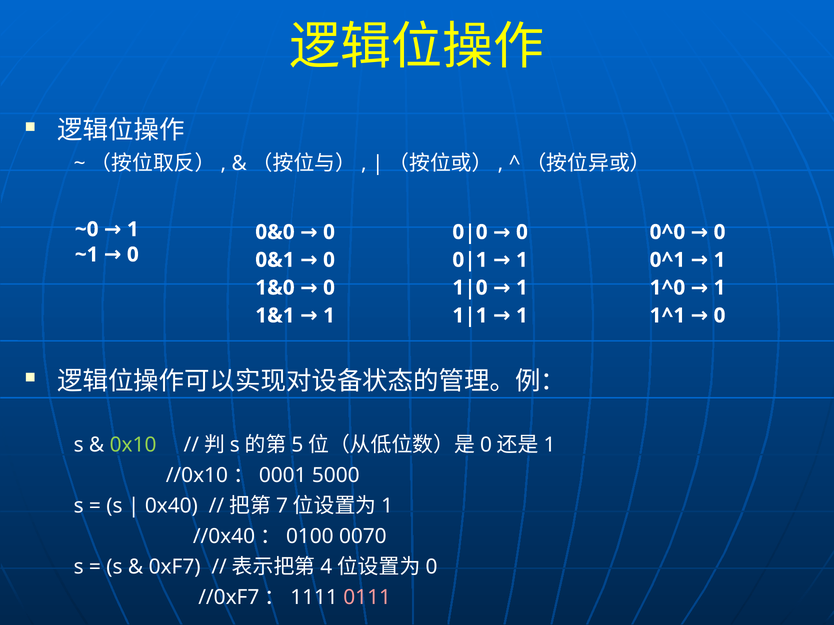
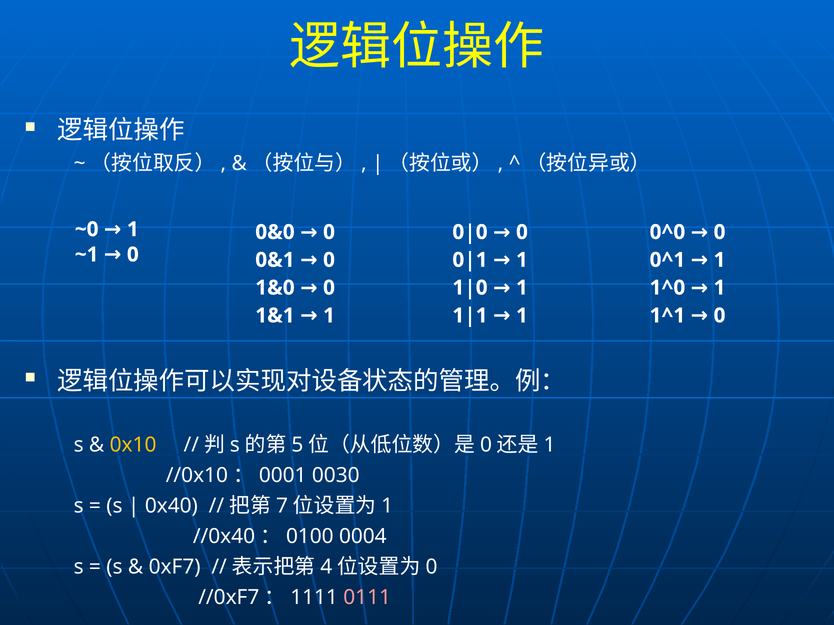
0x10 colour: light green -> yellow
5000: 5000 -> 0030
0070: 0070 -> 0004
